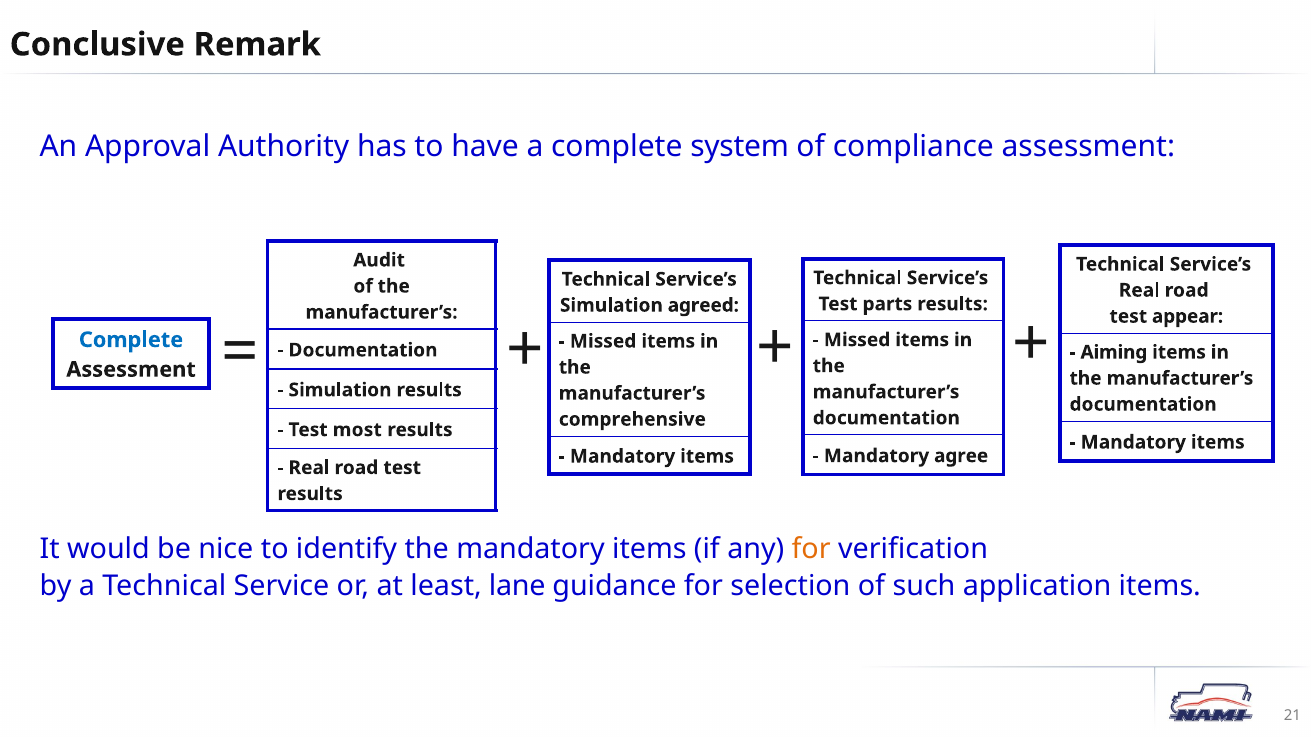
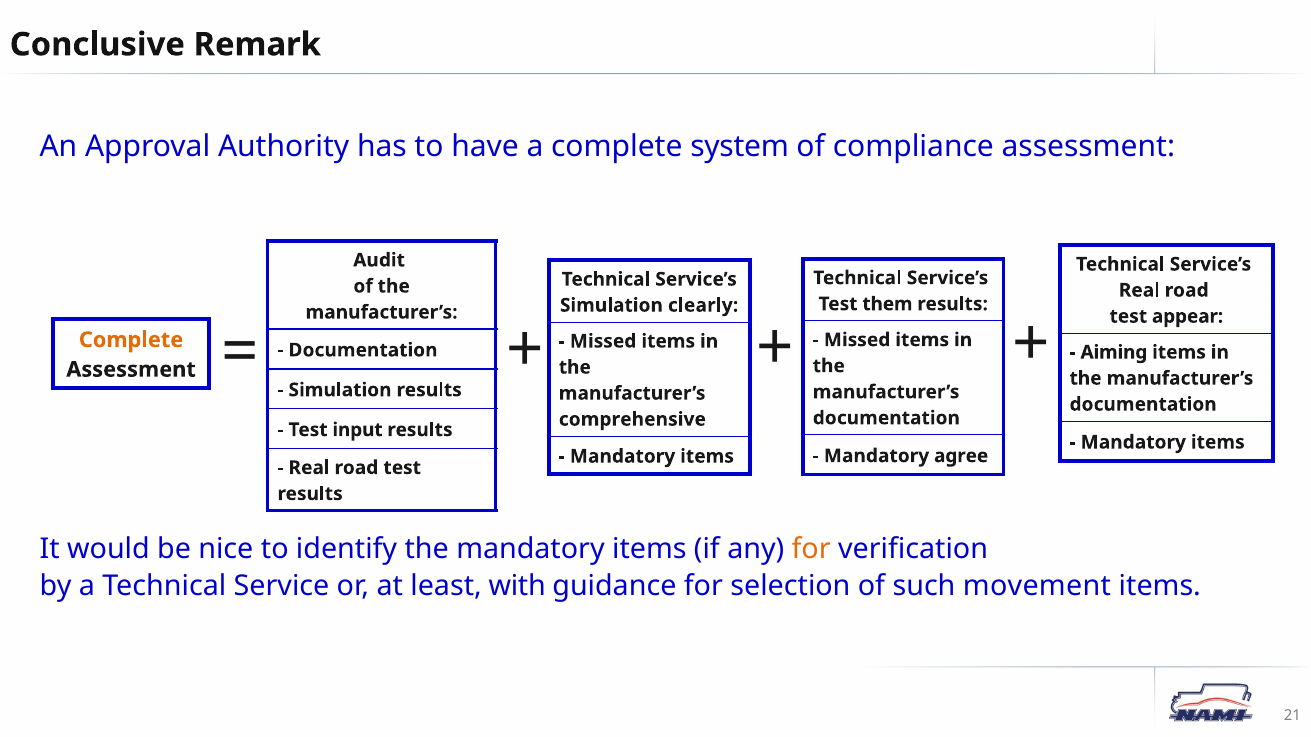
parts: parts -> them
agreed: agreed -> clearly
Complete at (131, 340) colour: blue -> orange
most: most -> input
lane: lane -> with
application: application -> movement
